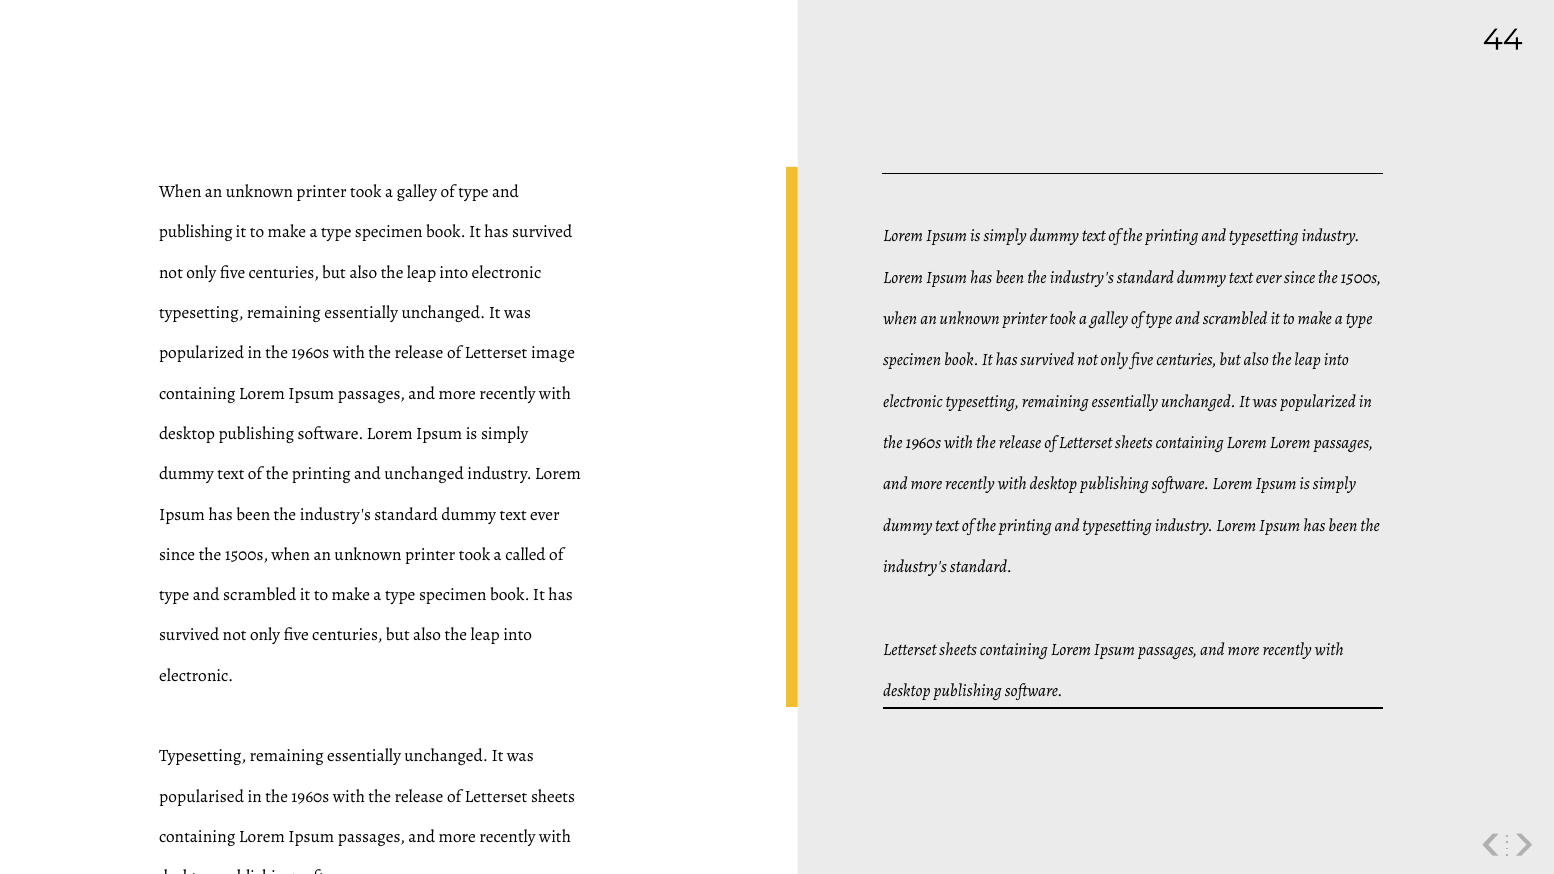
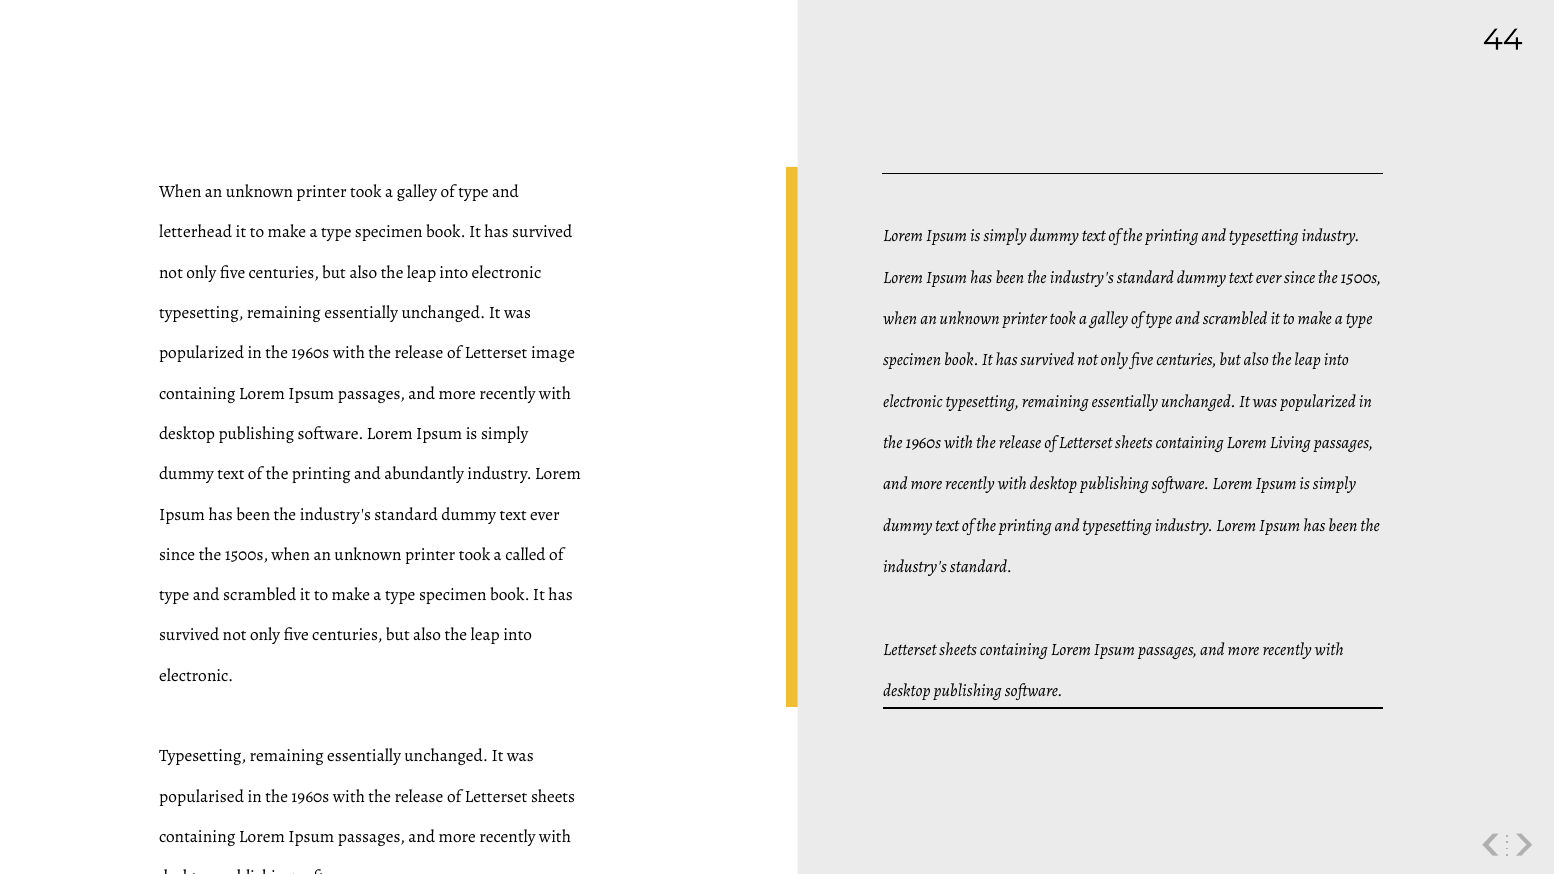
publishing at (196, 232): publishing -> letterhead
Lorem Lorem: Lorem -> Living
and unchanged: unchanged -> abundantly
